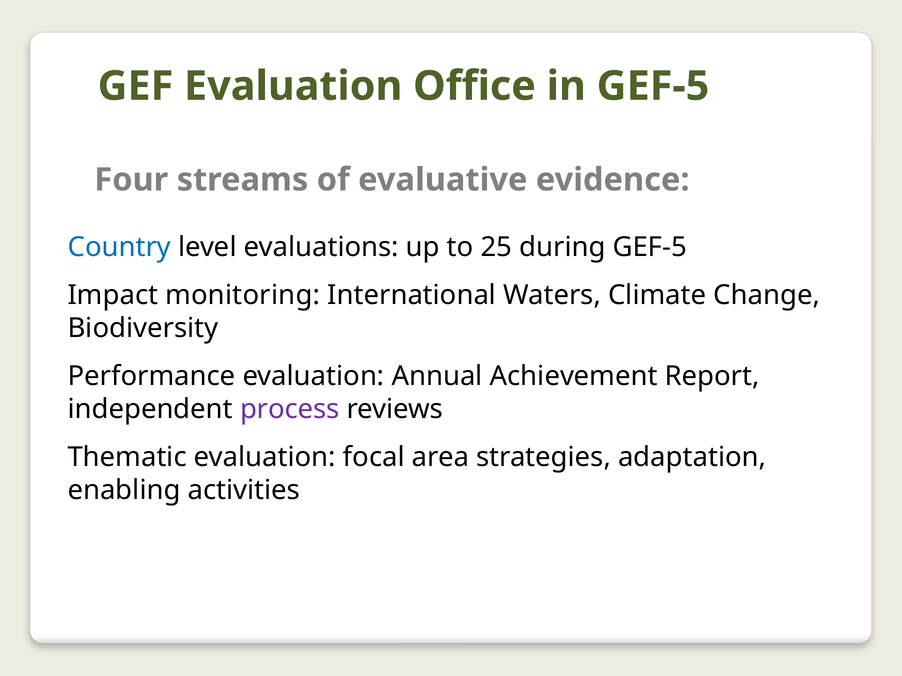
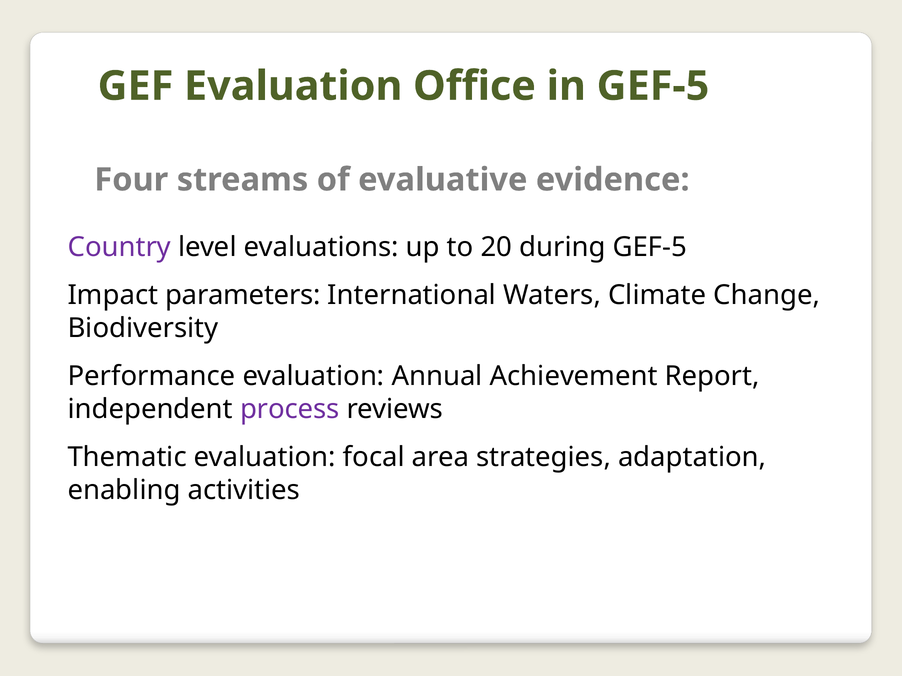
Country colour: blue -> purple
25: 25 -> 20
monitoring: monitoring -> parameters
